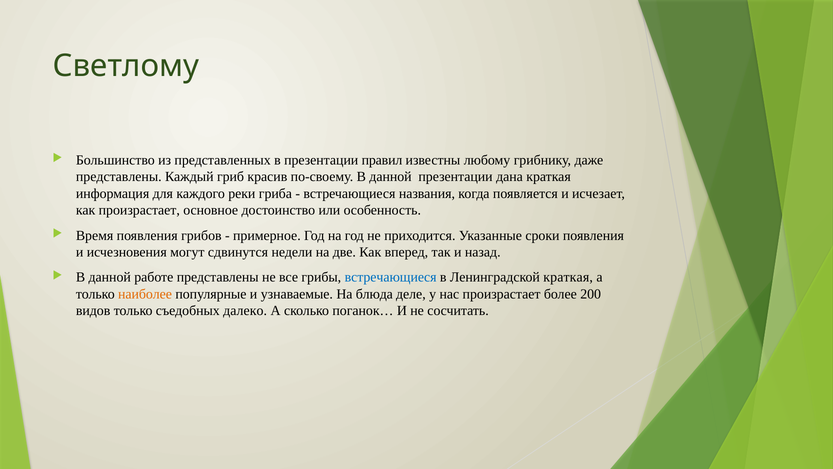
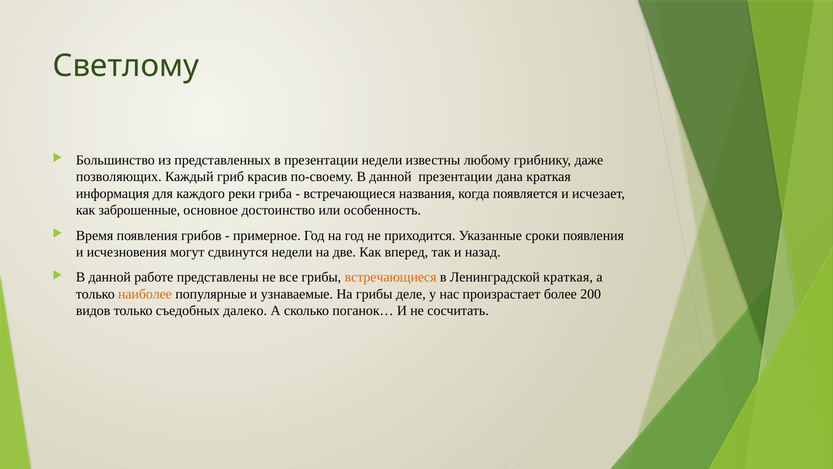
презентации правил: правил -> недели
представлены at (119, 177): представлены -> позволяющих
как произрастает: произрастает -> заброшенные
встречающиеся at (391, 277) colour: blue -> orange
На блюда: блюда -> грибы
